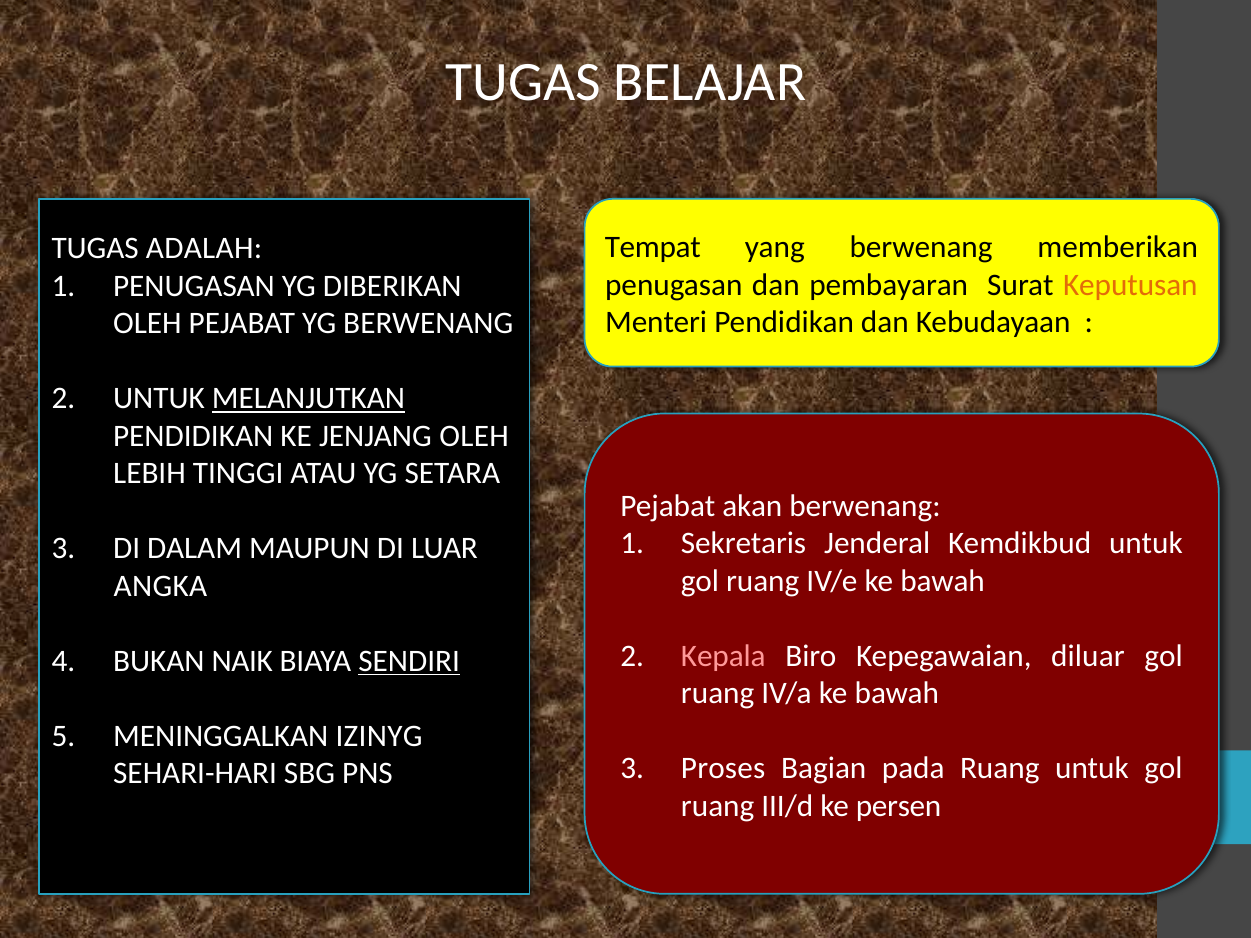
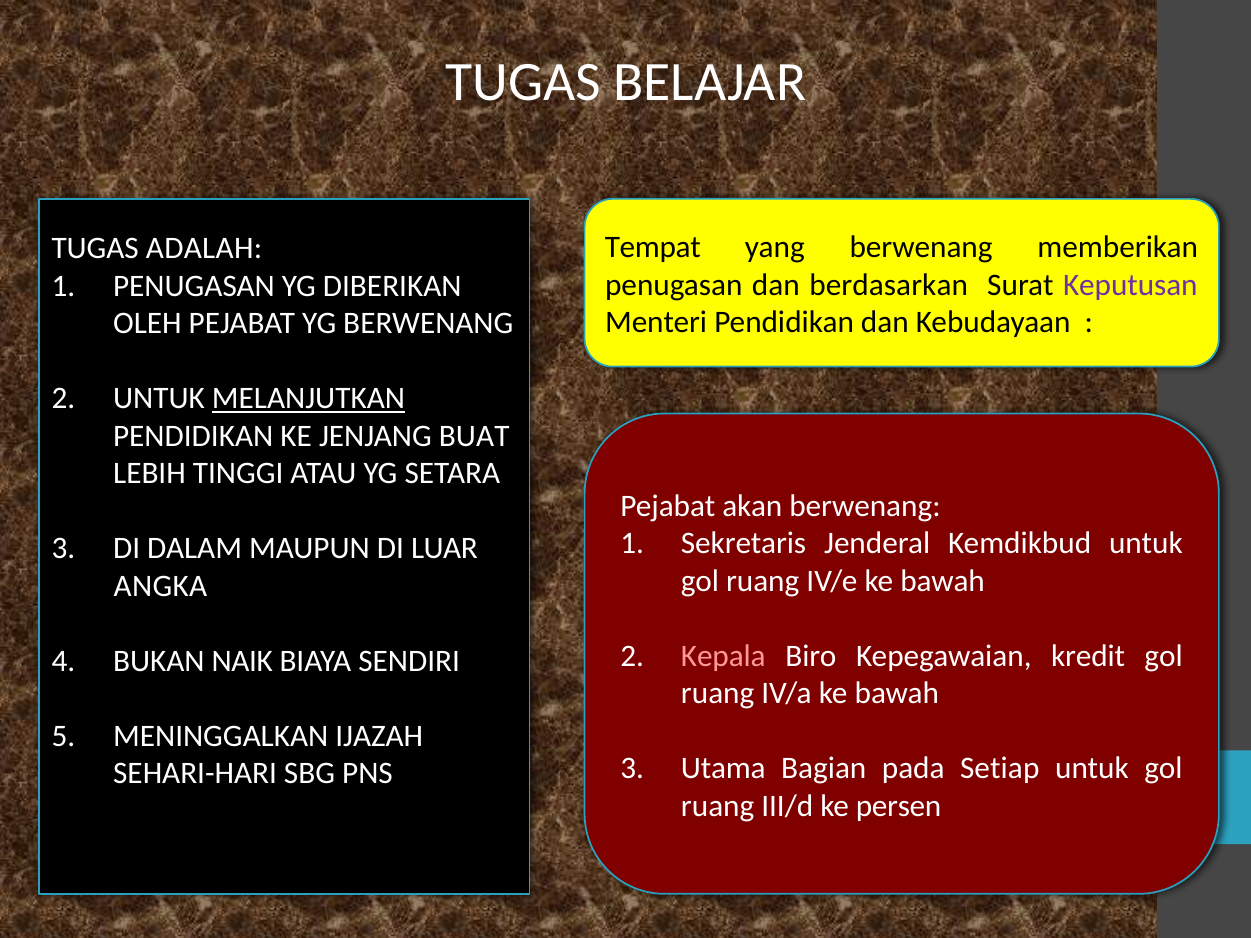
pembayaran: pembayaran -> berdasarkan
Keputusan colour: orange -> purple
JENJANG OLEH: OLEH -> BUAT
diluar: diluar -> kredit
SENDIRI underline: present -> none
IZINYG: IZINYG -> IJAZAH
Proses: Proses -> Utama
pada Ruang: Ruang -> Setiap
